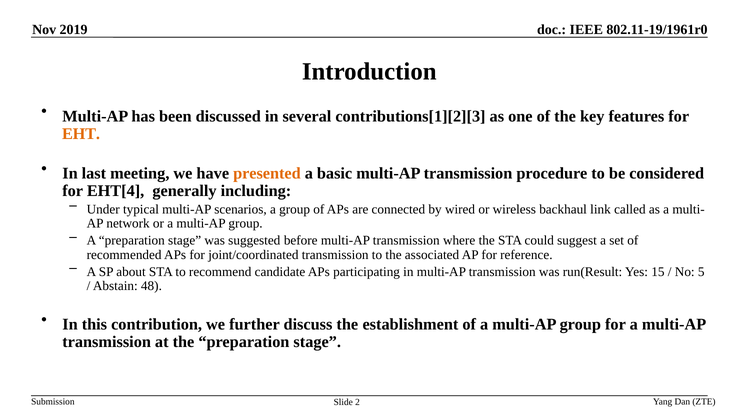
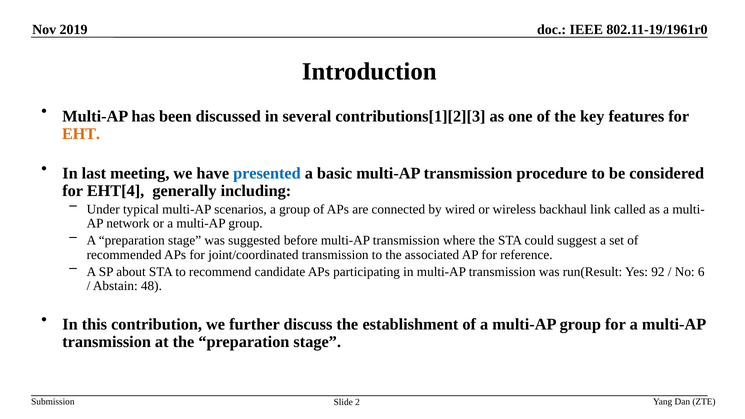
presented colour: orange -> blue
15: 15 -> 92
5: 5 -> 6
